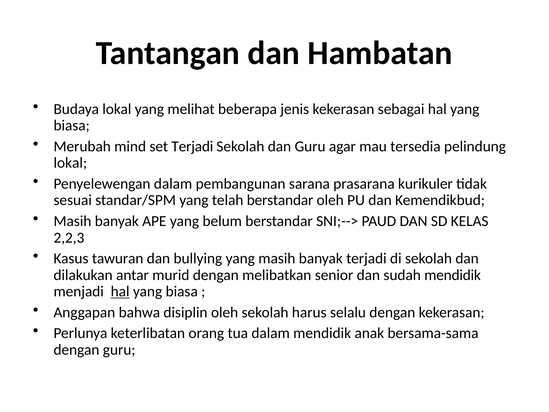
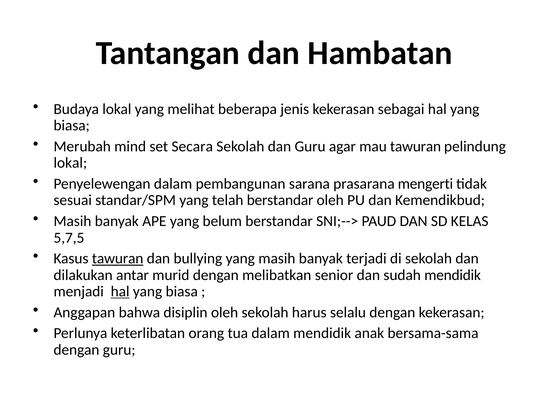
set Terjadi: Terjadi -> Secara
mau tersedia: tersedia -> tawuran
kurikuler: kurikuler -> mengerti
2,2,3: 2,2,3 -> 5,7,5
tawuran at (118, 258) underline: none -> present
